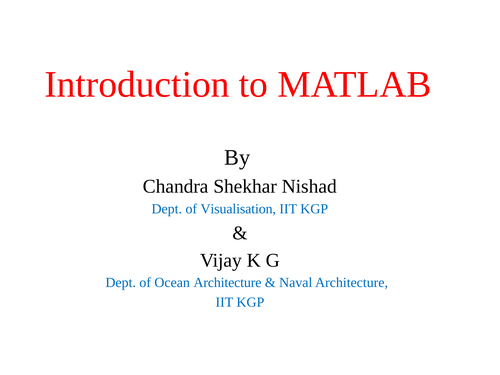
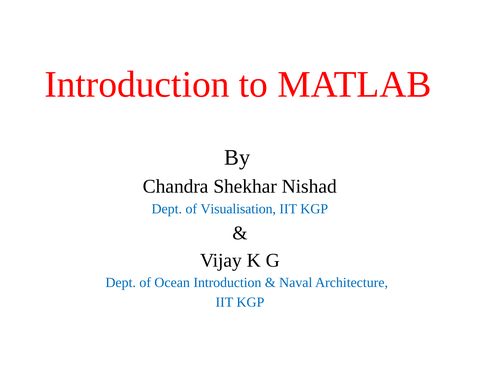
Ocean Architecture: Architecture -> Introduction
